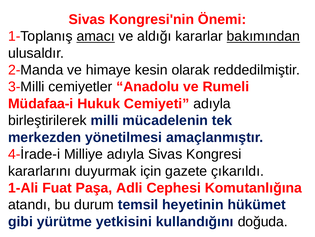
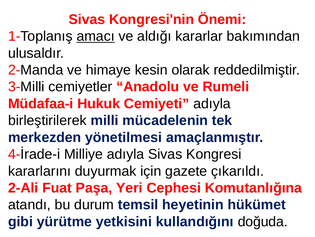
bakımından underline: present -> none
1-Ali: 1-Ali -> 2-Ali
Adli: Adli -> Yeri
